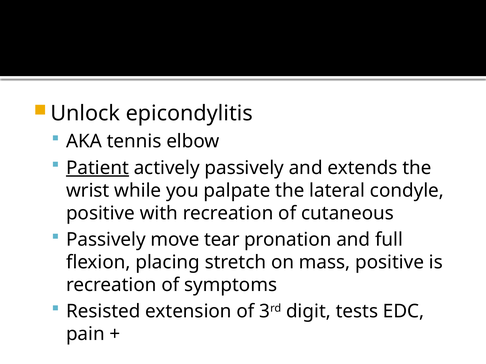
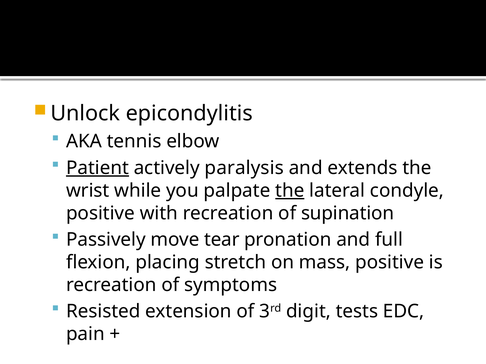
actively passively: passively -> paralysis
the at (290, 191) underline: none -> present
cutaneous: cutaneous -> supination
